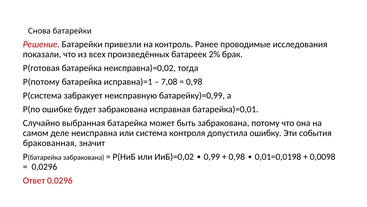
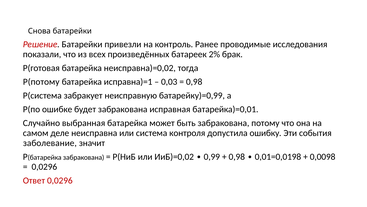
7,08: 7,08 -> 0,03
бракованная: бракованная -> заболевание
